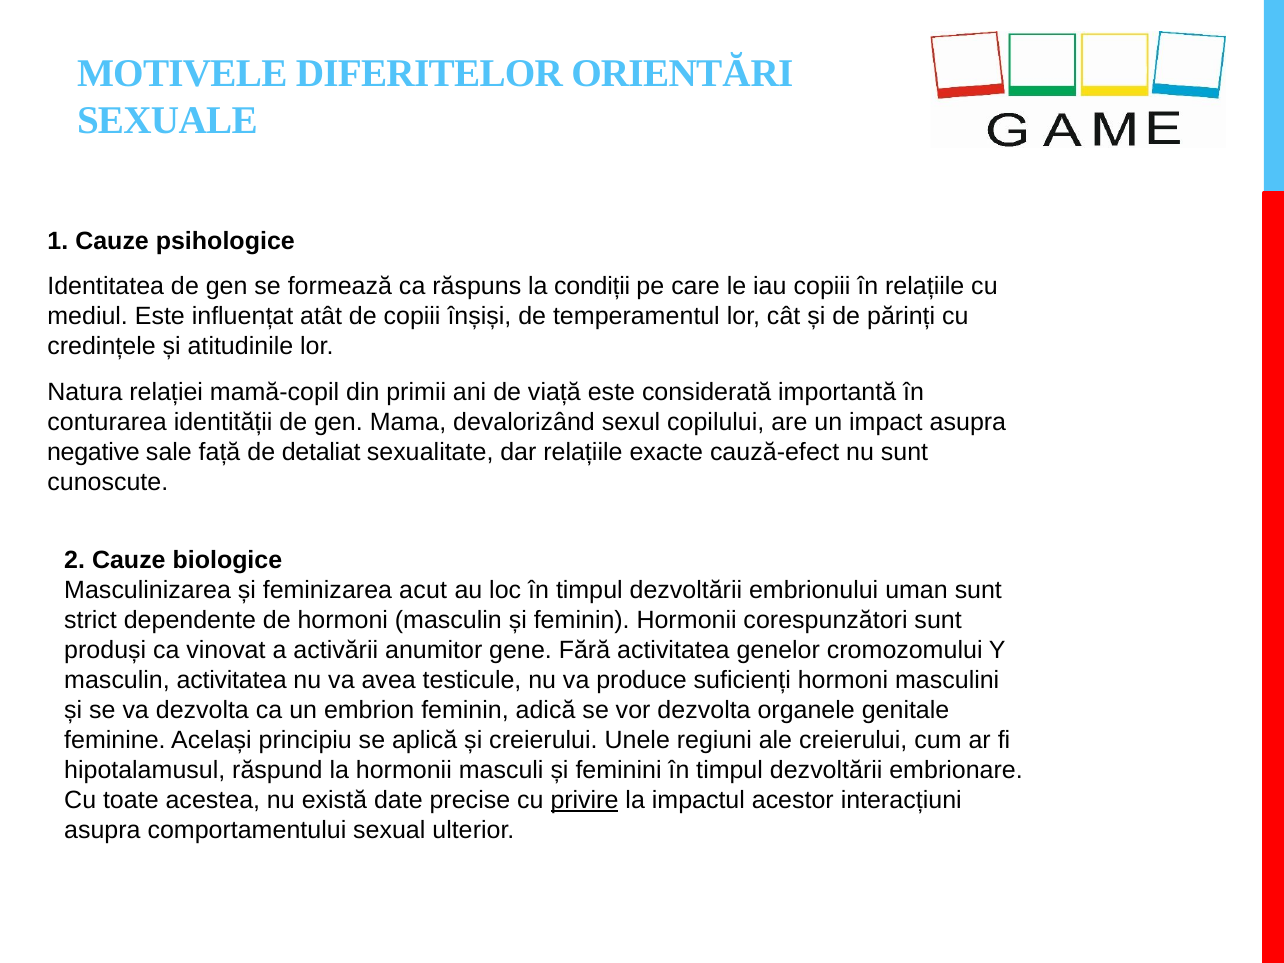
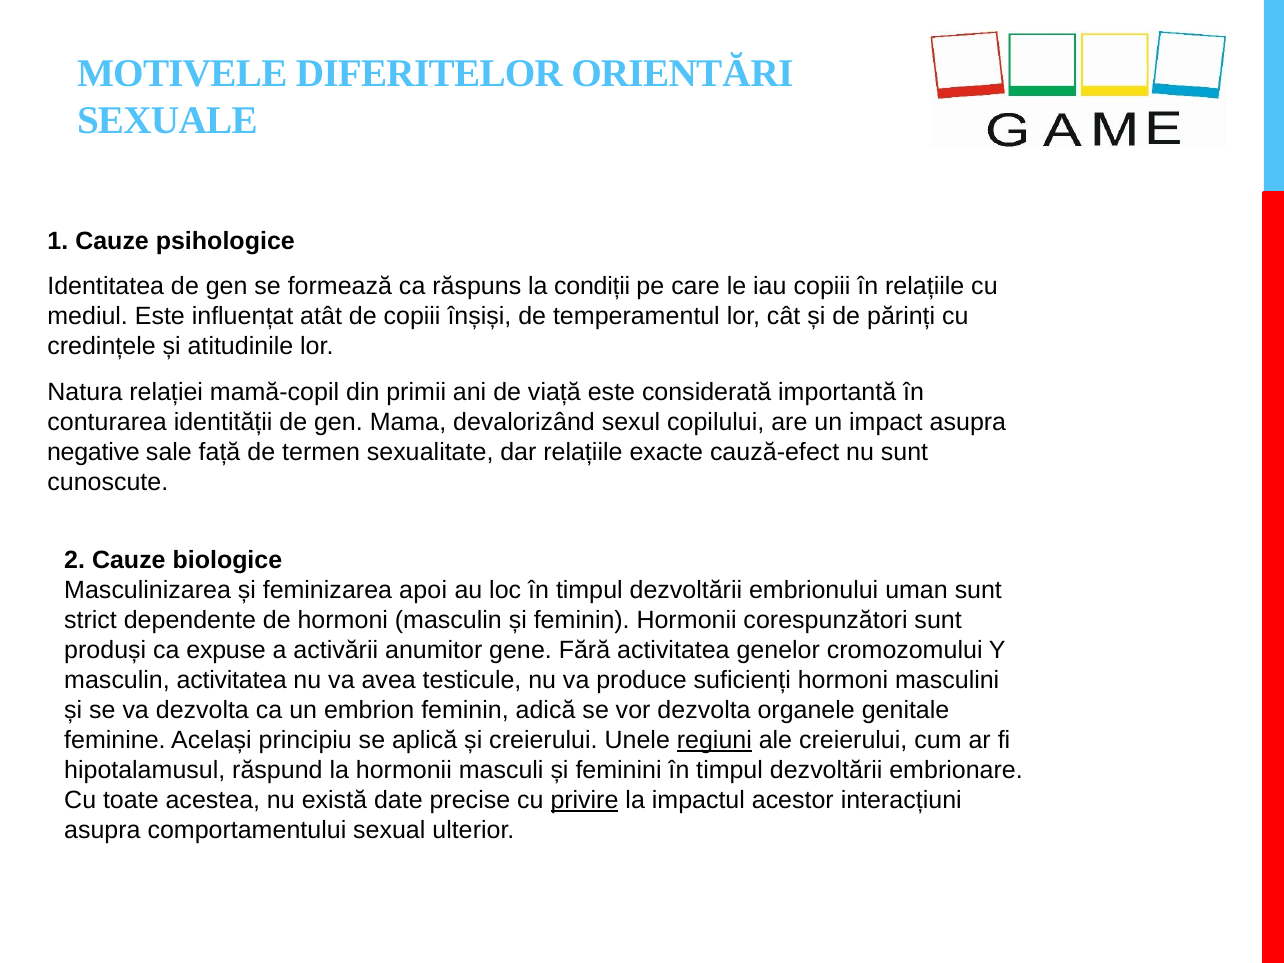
detaliat: detaliat -> termen
acut: acut -> apoi
vinovat: vinovat -> expuse
regiuni underline: none -> present
